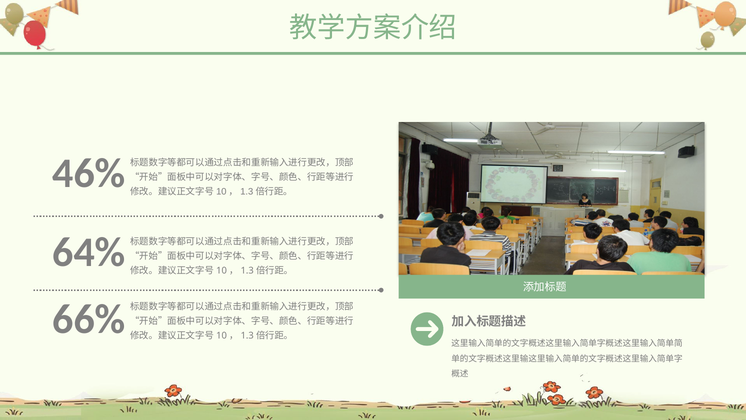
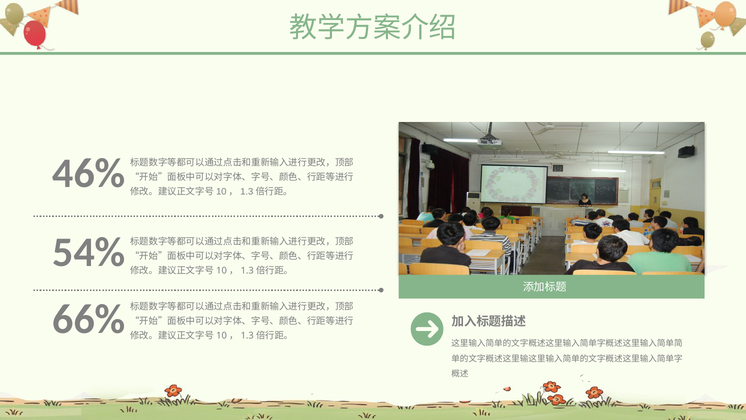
64%: 64% -> 54%
